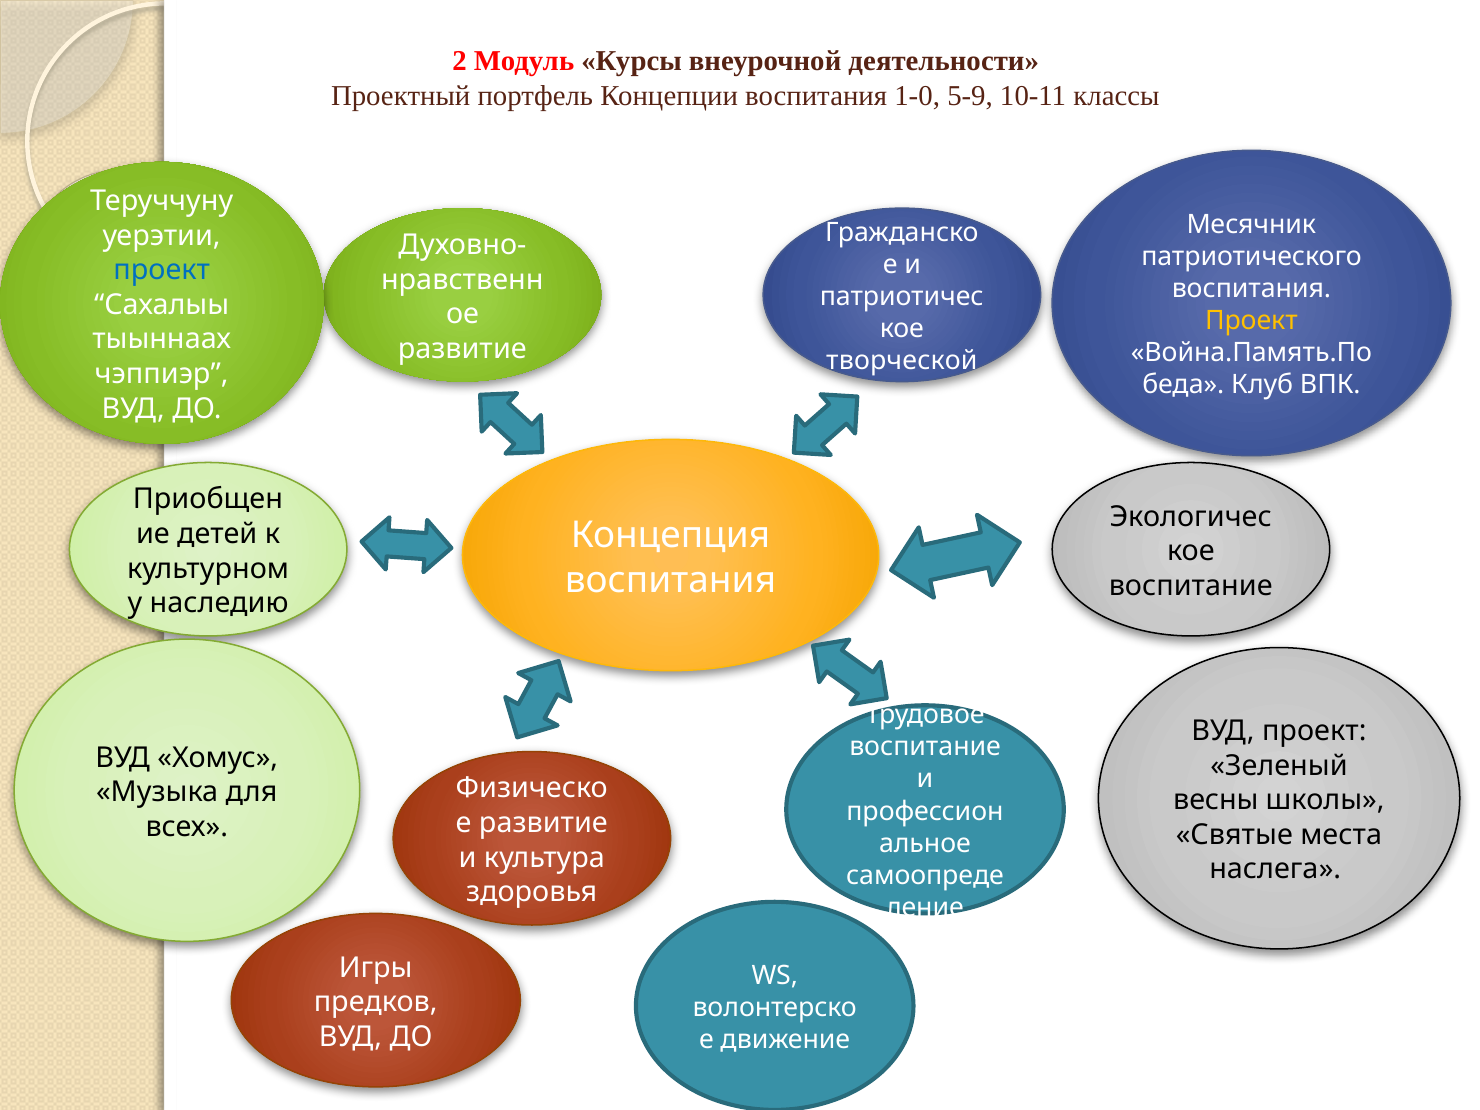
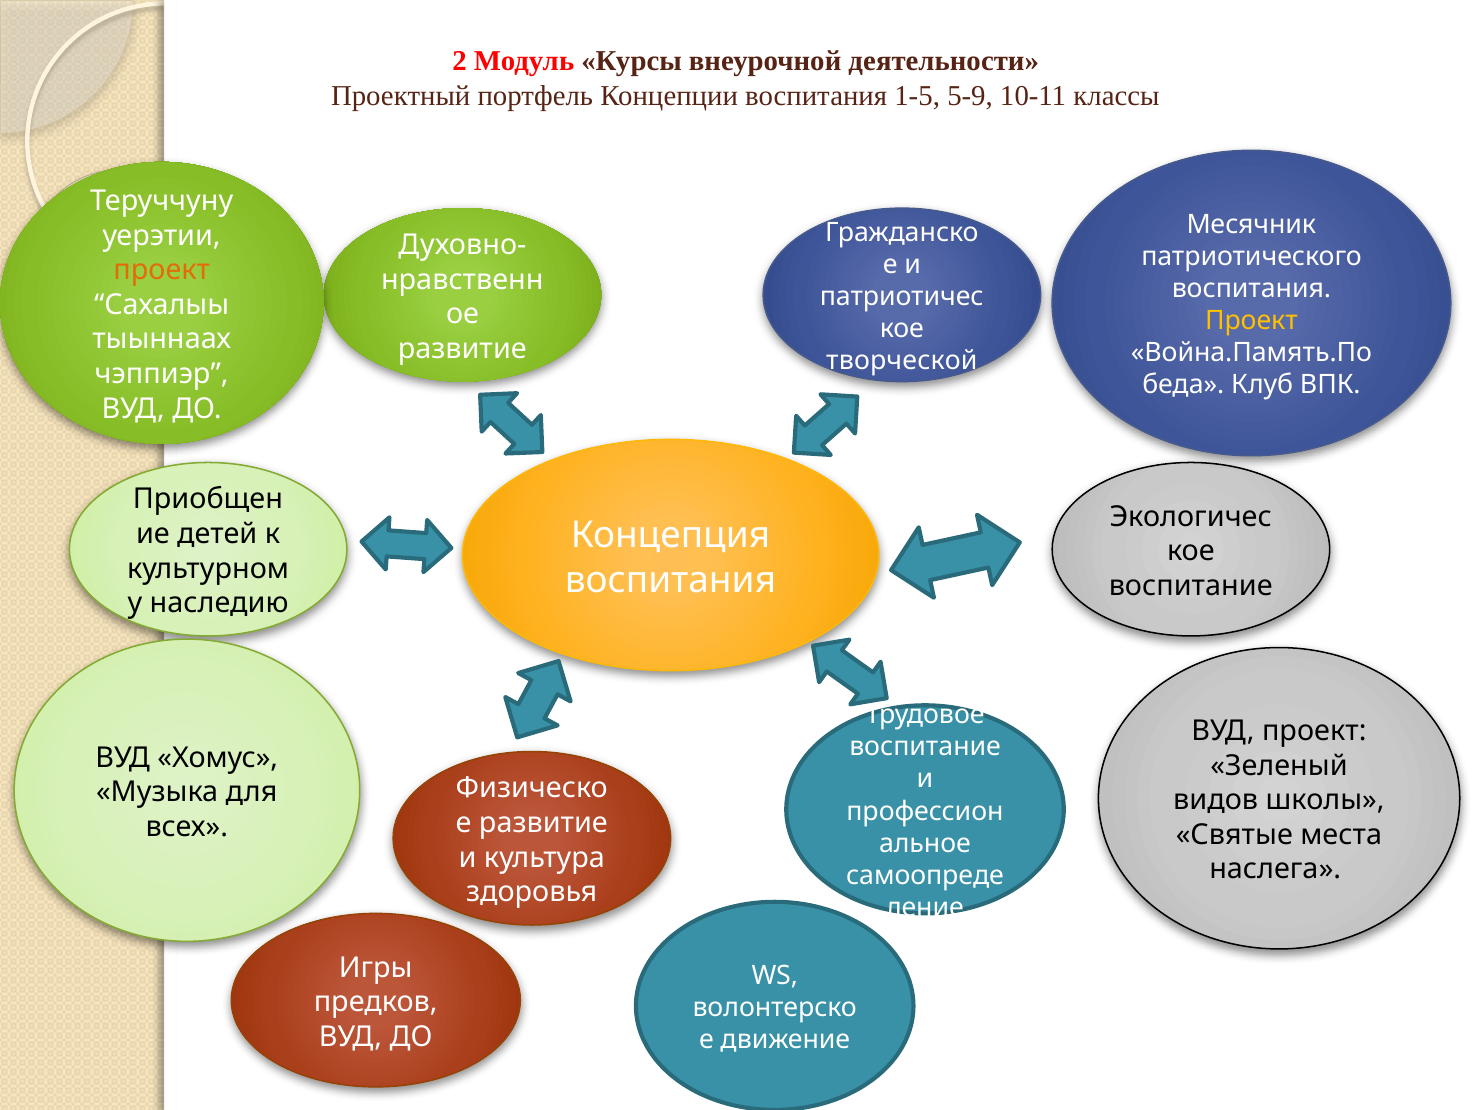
1-0: 1-0 -> 1-5
проект at (162, 270) colour: blue -> orange
весны: весны -> видов
